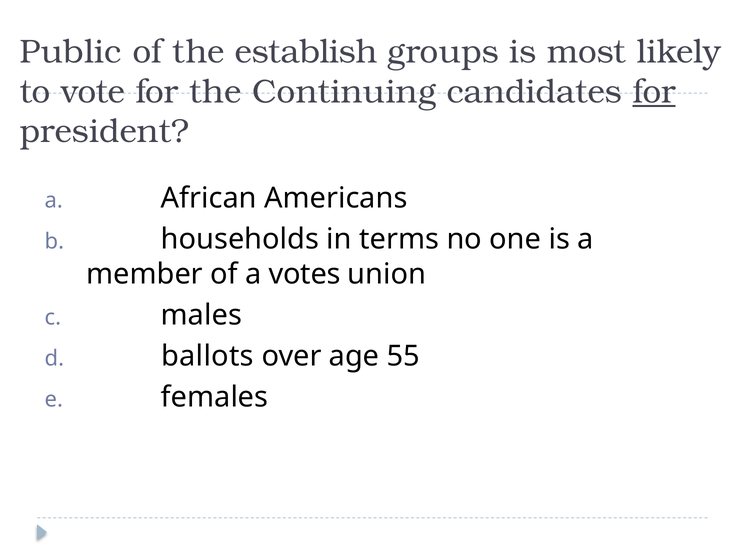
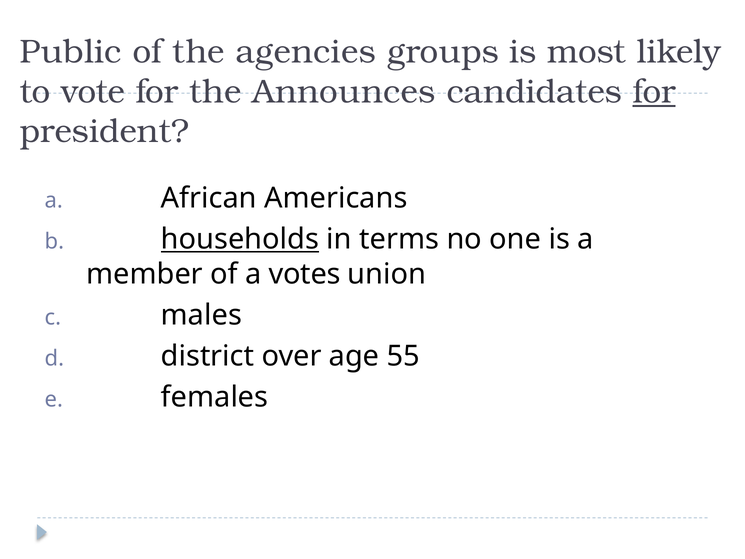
establish: establish -> agencies
Continuing: Continuing -> Announces
households underline: none -> present
ballots: ballots -> district
